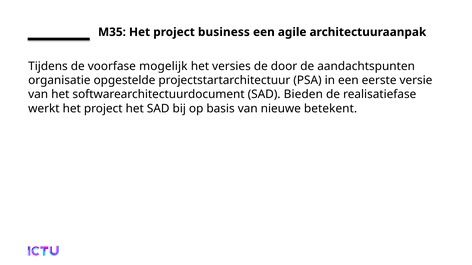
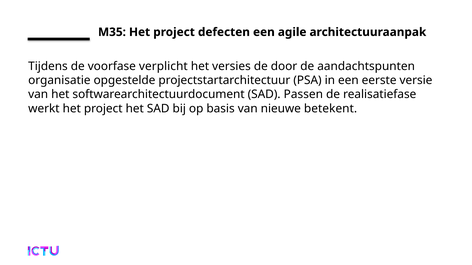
business: business -> defecten
mogelijk: mogelijk -> verplicht
Bieden: Bieden -> Passen
